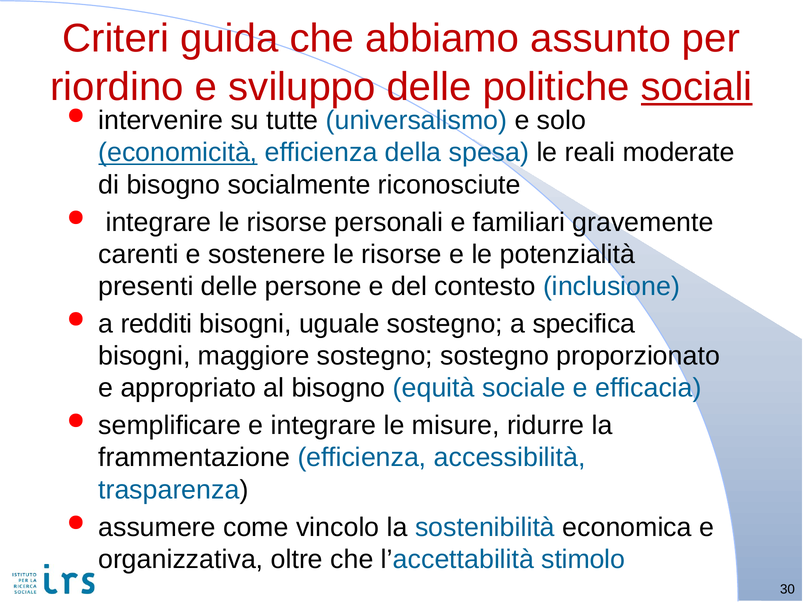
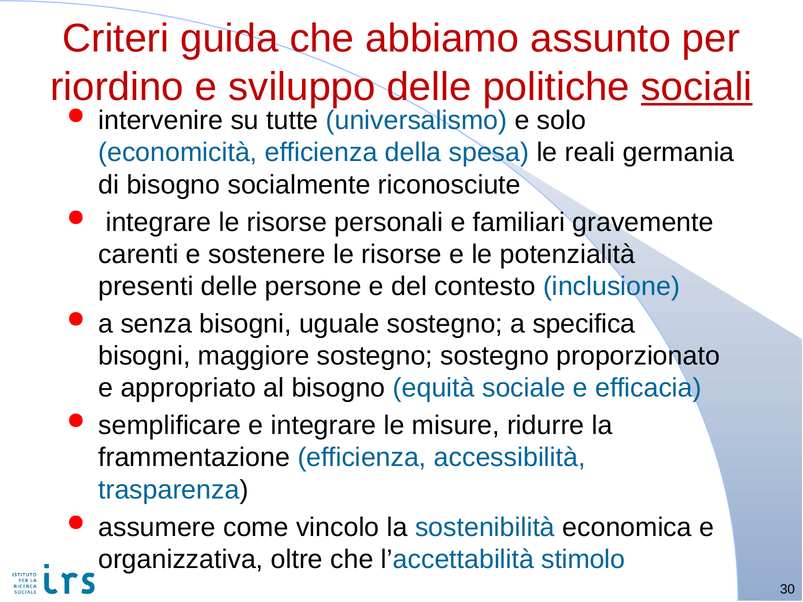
economicità underline: present -> none
moderate: moderate -> germania
redditi: redditi -> senza
